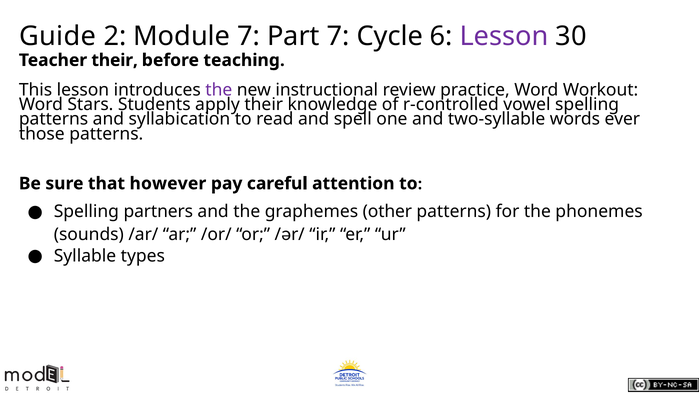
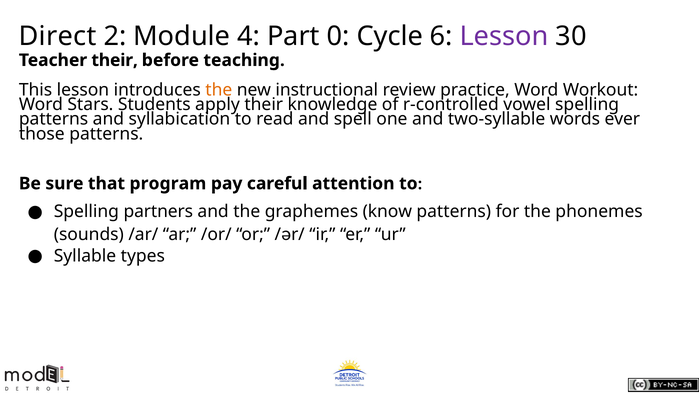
Guide: Guide -> Direct
Module 7: 7 -> 4
Part 7: 7 -> 0
the at (219, 90) colour: purple -> orange
however: however -> program
other: other -> know
